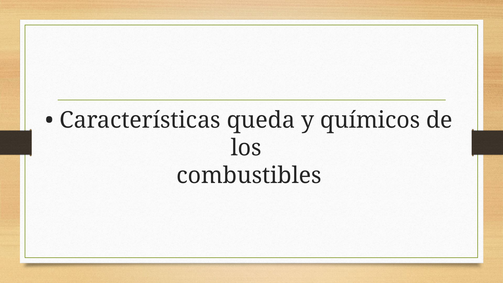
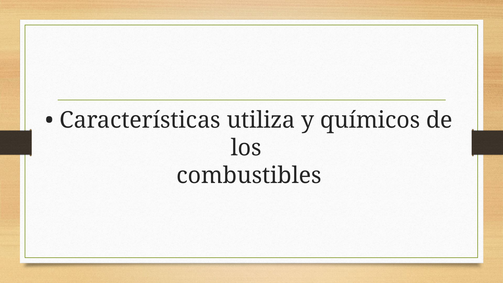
queda: queda -> utiliza
